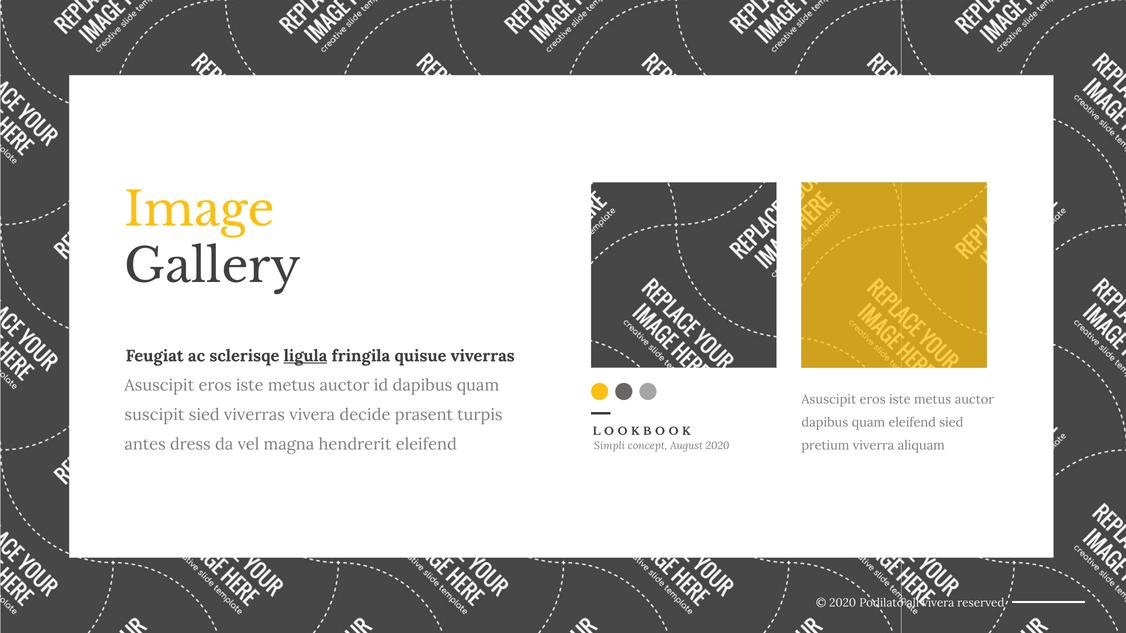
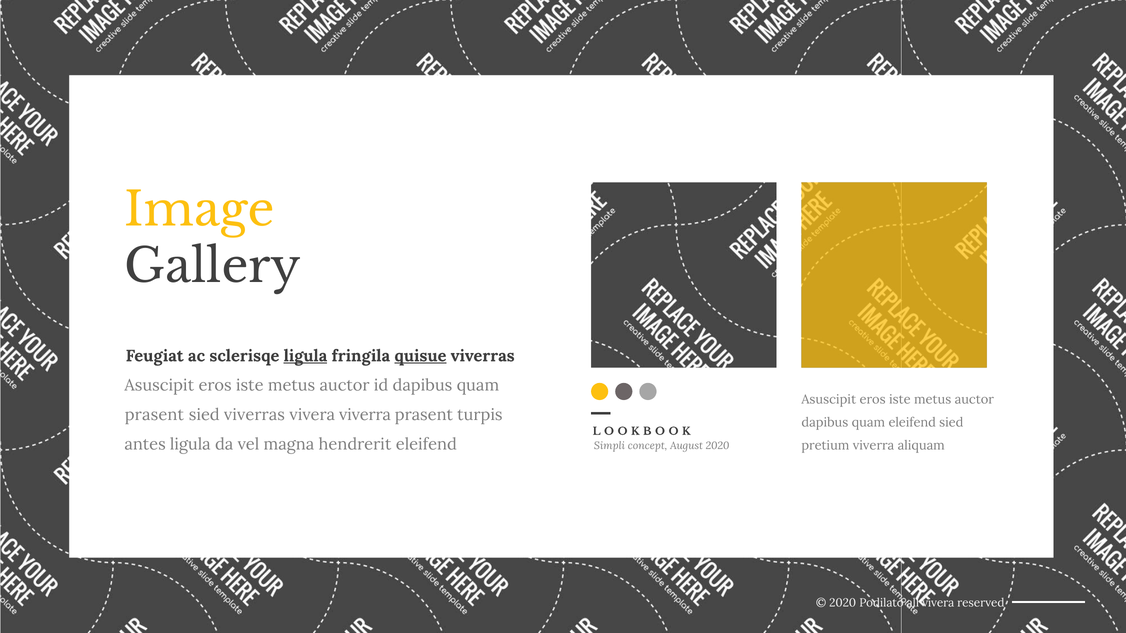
quisue underline: none -> present
suscipit at (154, 415): suscipit -> prasent
vivera decide: decide -> viverra
antes dress: dress -> ligula
